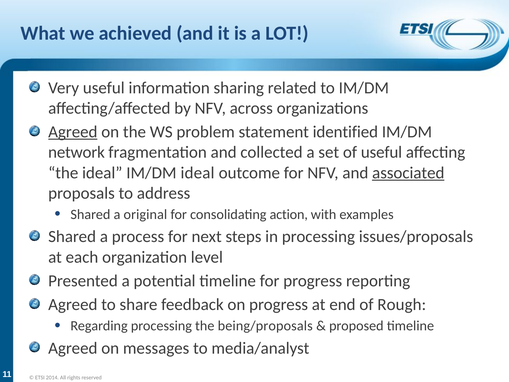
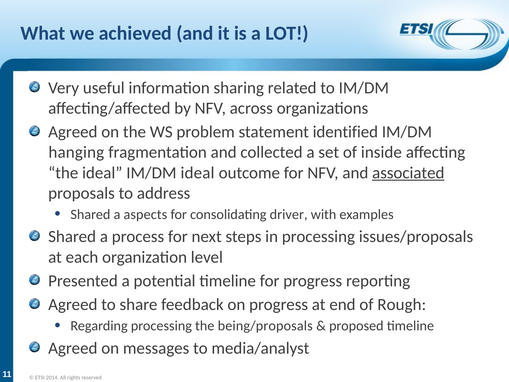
Agreed at (73, 132) underline: present -> none
network: network -> hanging
of useful: useful -> inside
original: original -> aspects
action: action -> driver
